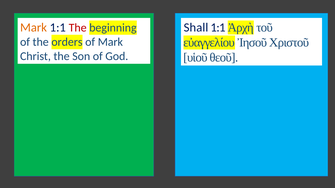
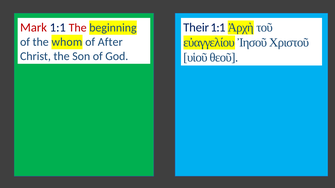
Mark at (34, 28) colour: orange -> red
Shall: Shall -> Their
orders: orders -> whom
of Mark: Mark -> After
